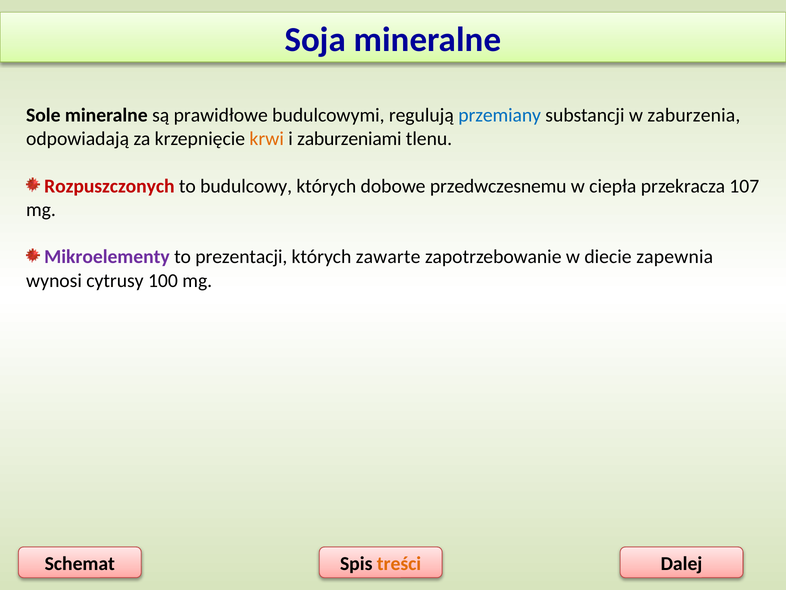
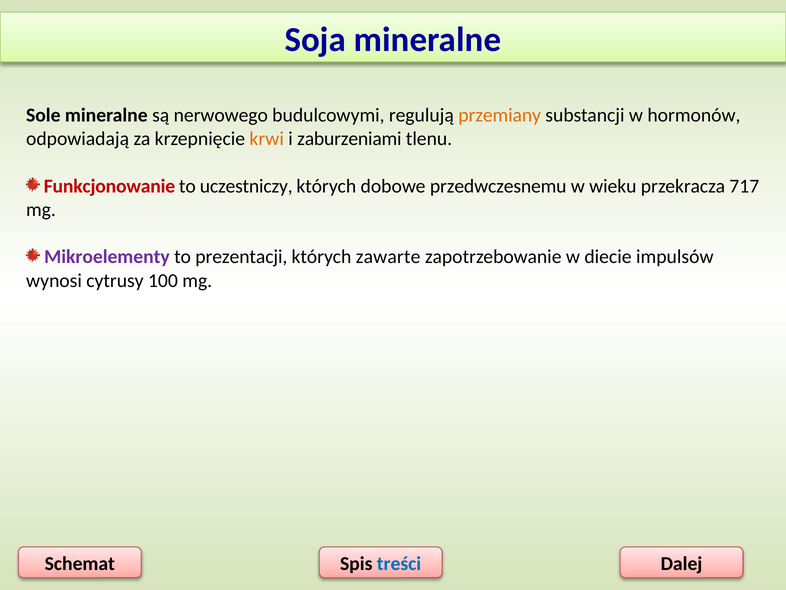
prawidłowe: prawidłowe -> nerwowego
przemiany colour: blue -> orange
zaburzenia: zaburzenia -> hormonów
Rozpuszczonych: Rozpuszczonych -> Funkcjonowanie
budulcowy: budulcowy -> uczestniczy
ciepła: ciepła -> wieku
107: 107 -> 717
zapewnia: zapewnia -> impulsów
treści colour: orange -> blue
